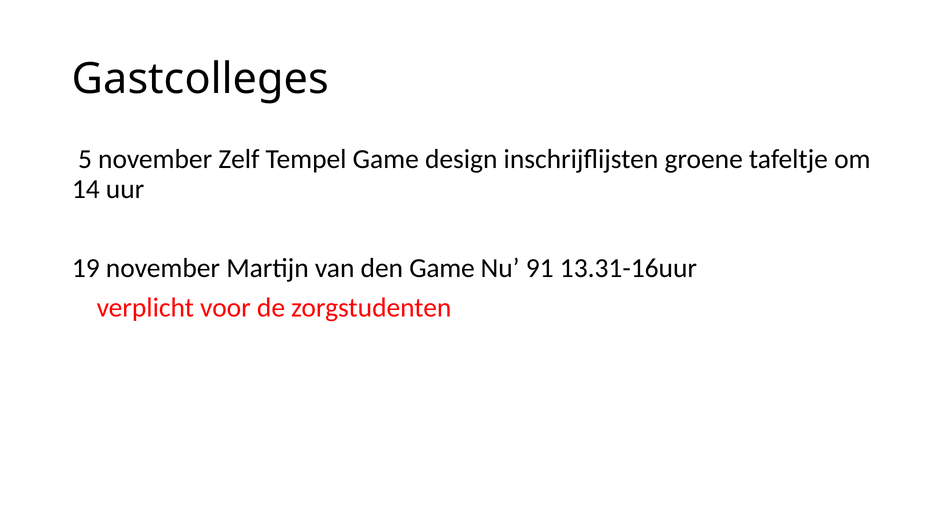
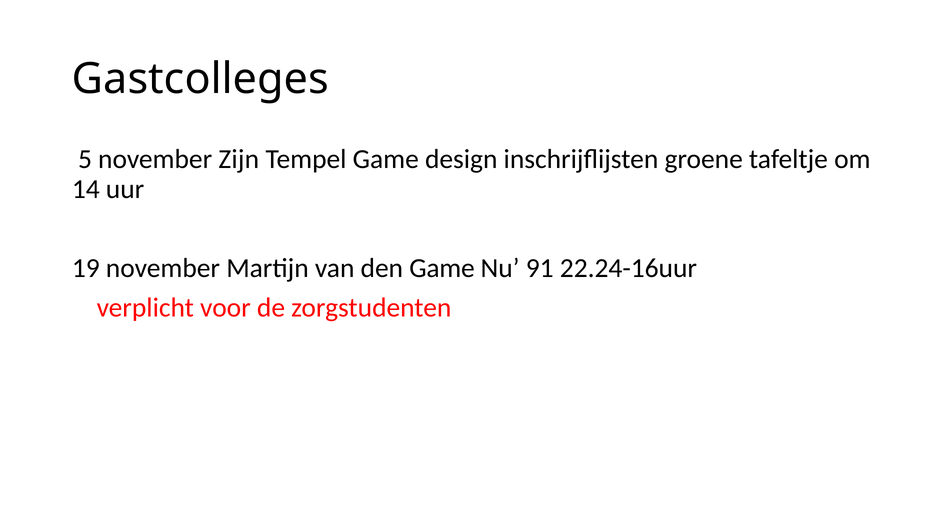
Zelf: Zelf -> Zijn
13.31-16uur: 13.31-16uur -> 22.24-16uur
